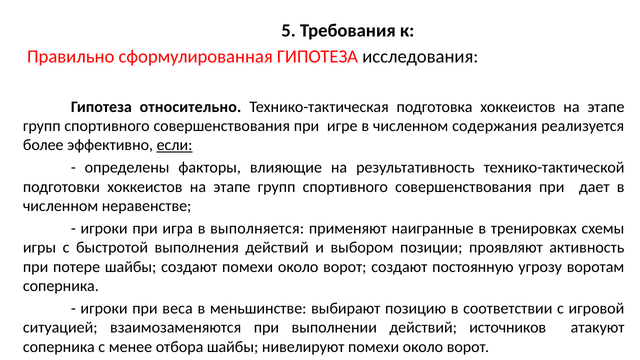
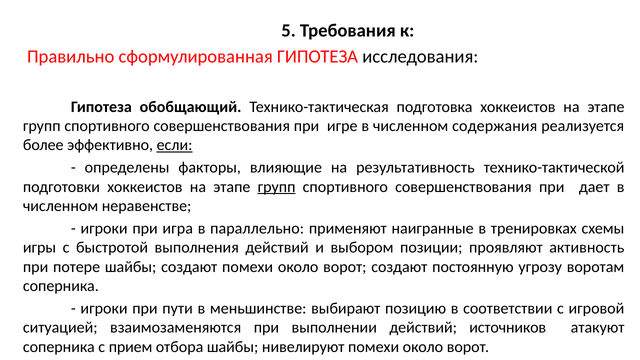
относительно: относительно -> обобщающий
групп at (277, 187) underline: none -> present
выполняется: выполняется -> параллельно
веса: веса -> пути
менее: менее -> прием
